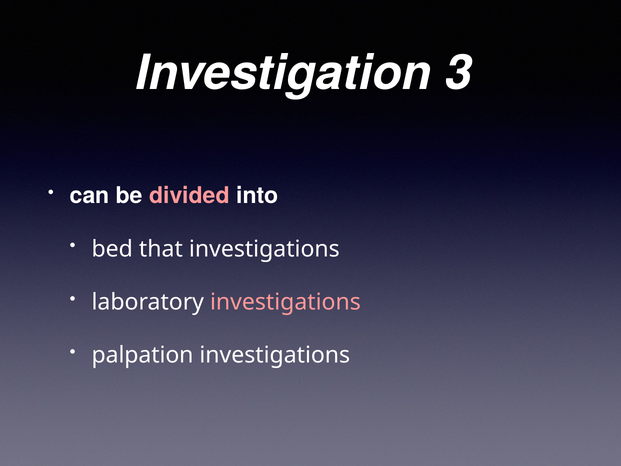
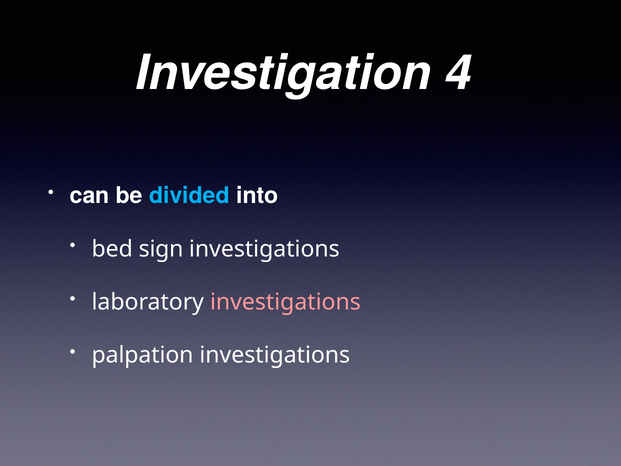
3: 3 -> 4
divided colour: pink -> light blue
that: that -> sign
